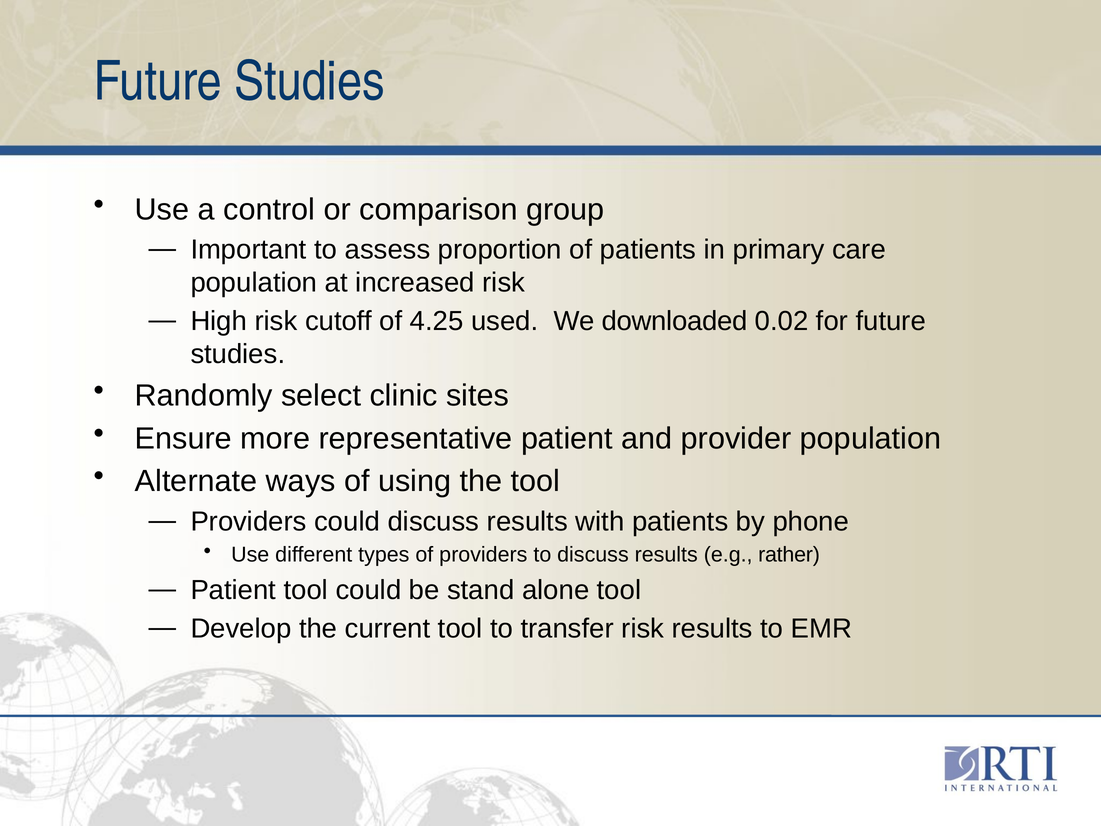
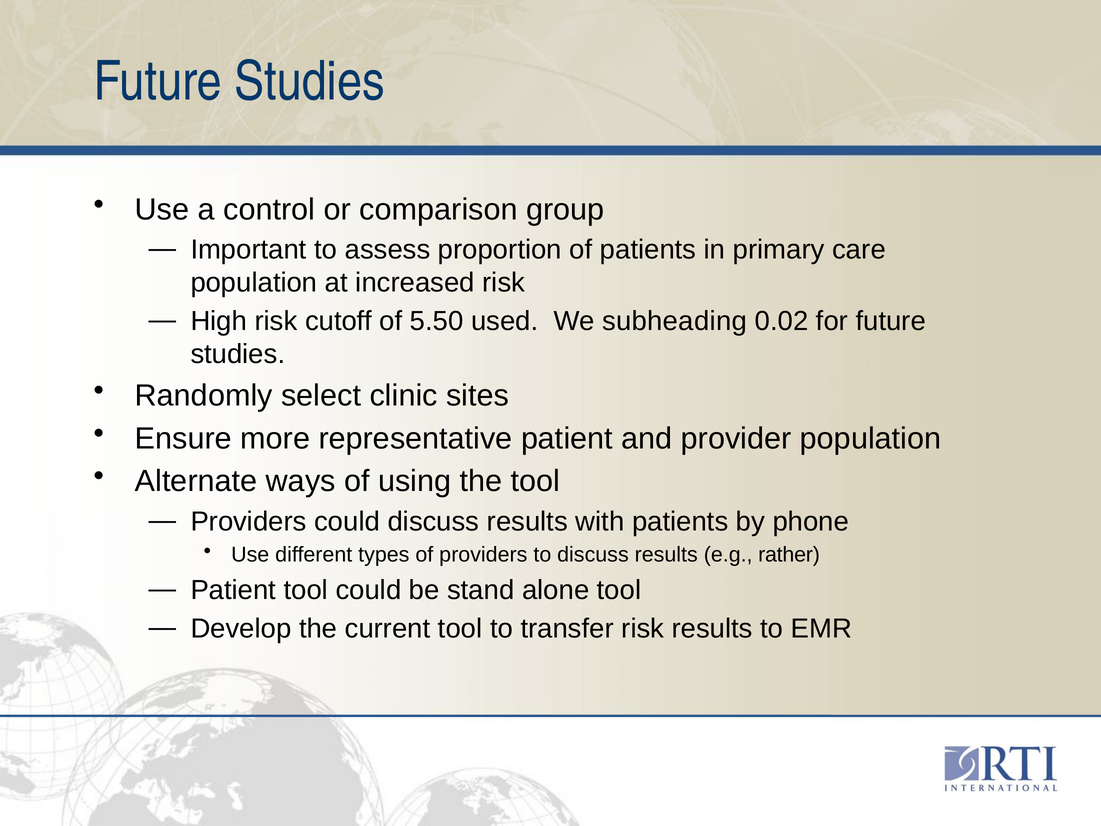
4.25: 4.25 -> 5.50
downloaded: downloaded -> subheading
